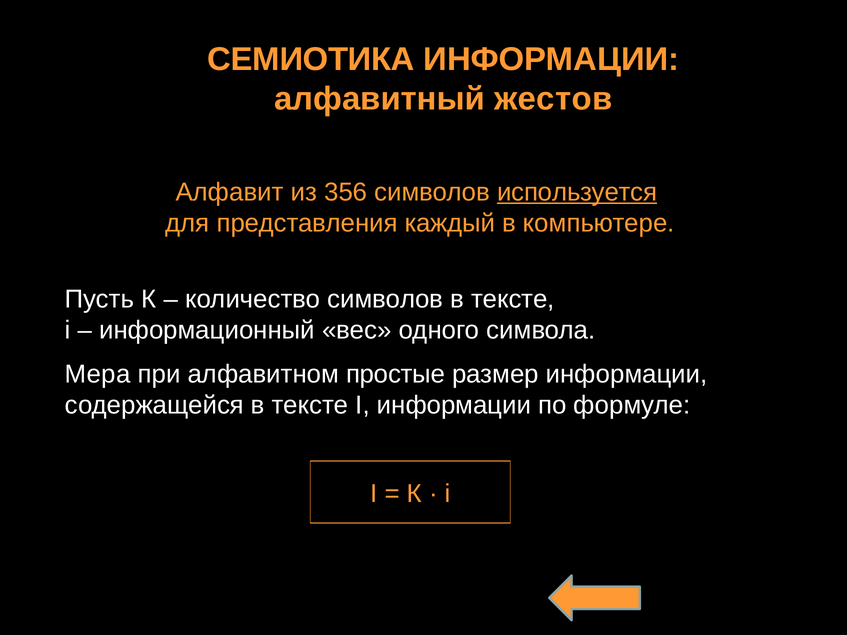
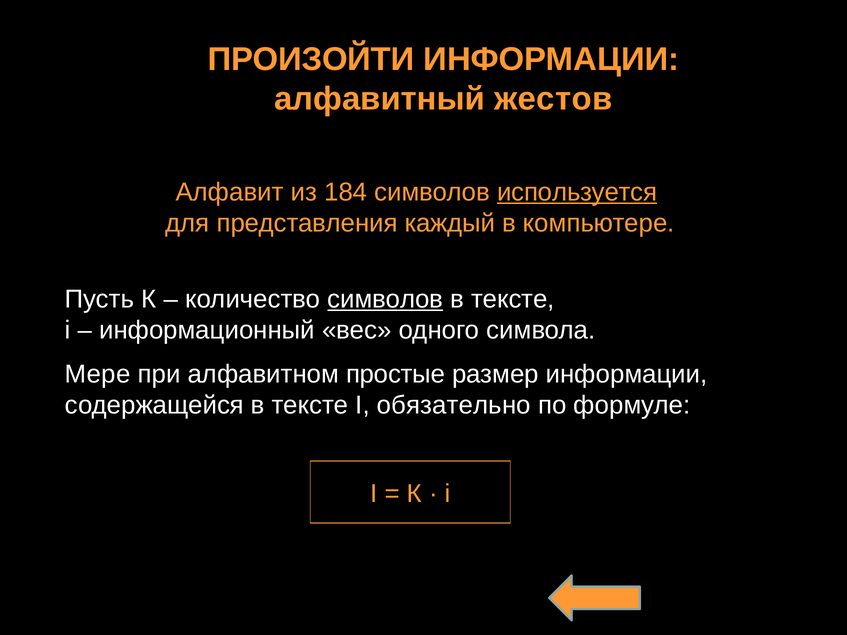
СЕМИОТИКА: СЕМИОТИКА -> ПРОИЗОЙТИ
356: 356 -> 184
символов at (385, 299) underline: none -> present
Мера: Мера -> Мере
I информации: информации -> обязательно
